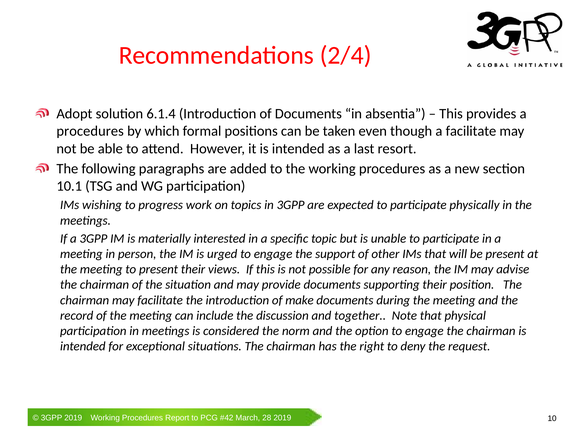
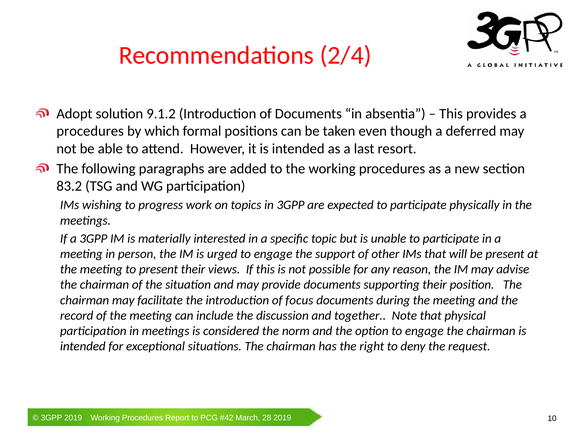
6.1.4: 6.1.4 -> 9.1.2
a facilitate: facilitate -> deferred
10.1: 10.1 -> 83.2
make: make -> focus
